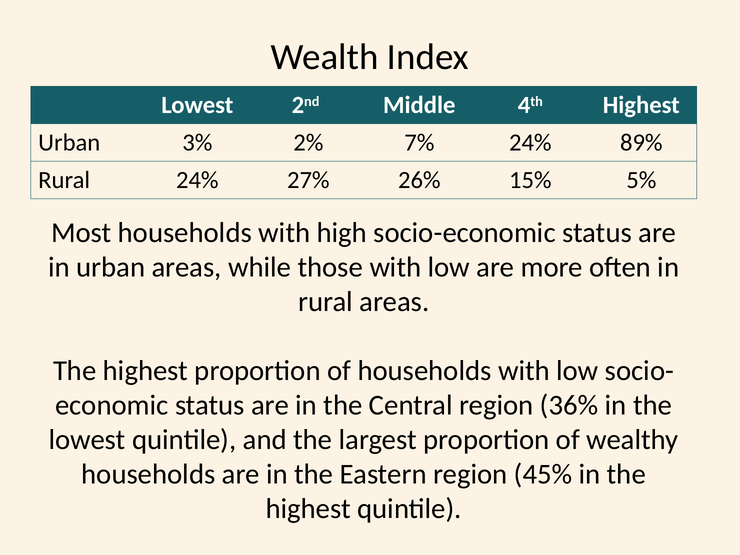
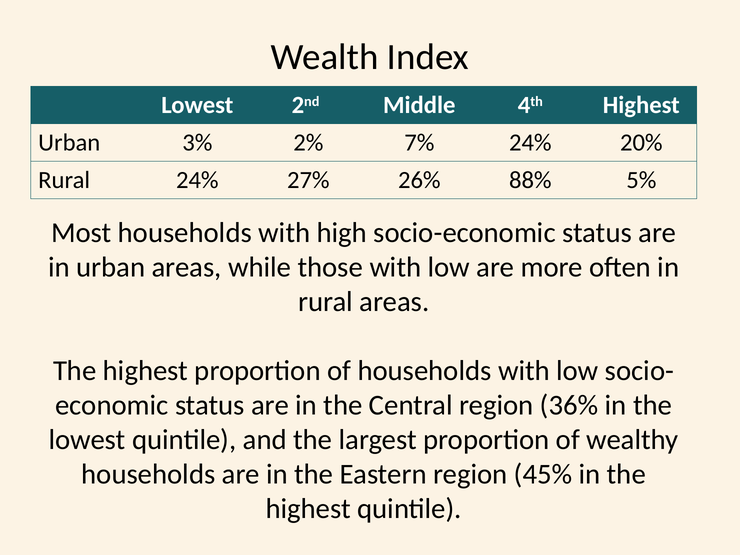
89%: 89% -> 20%
15%: 15% -> 88%
